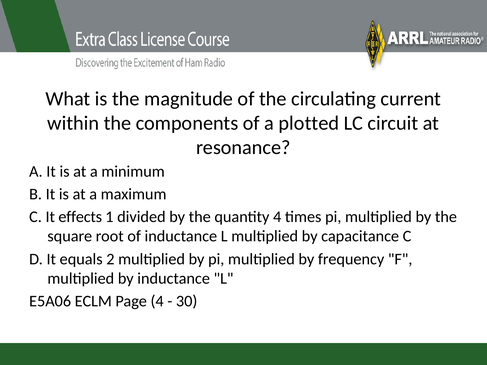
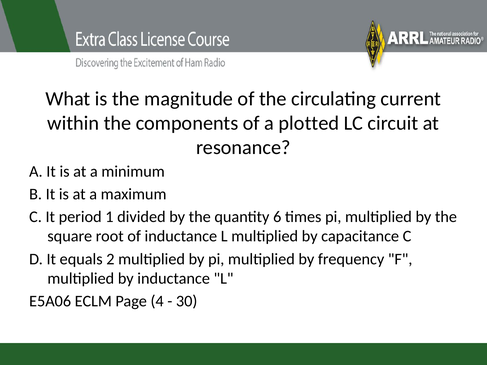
effects: effects -> period
quantity 4: 4 -> 6
